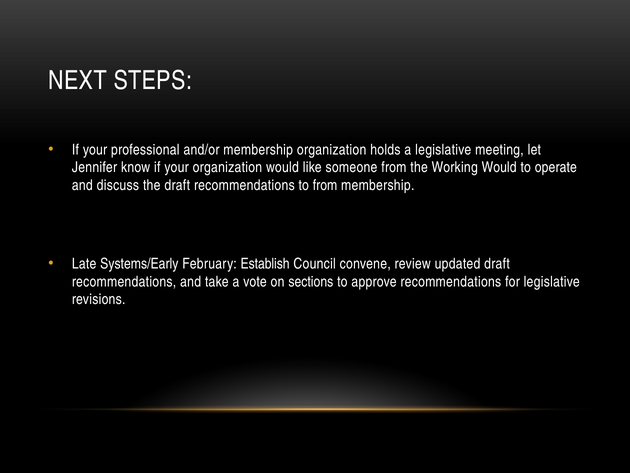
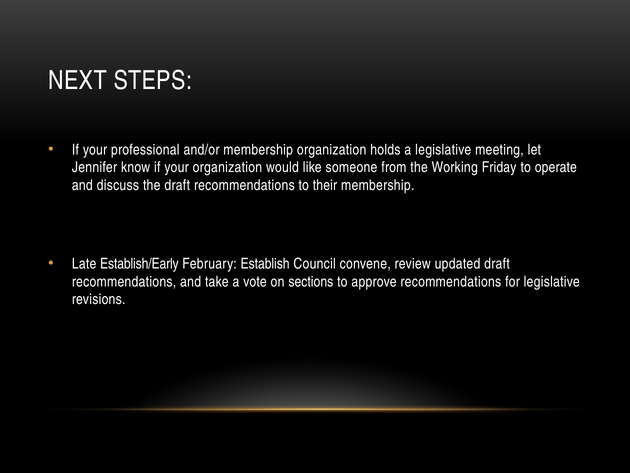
Working Would: Would -> Friday
to from: from -> their
Systems/Early: Systems/Early -> Establish/Early
